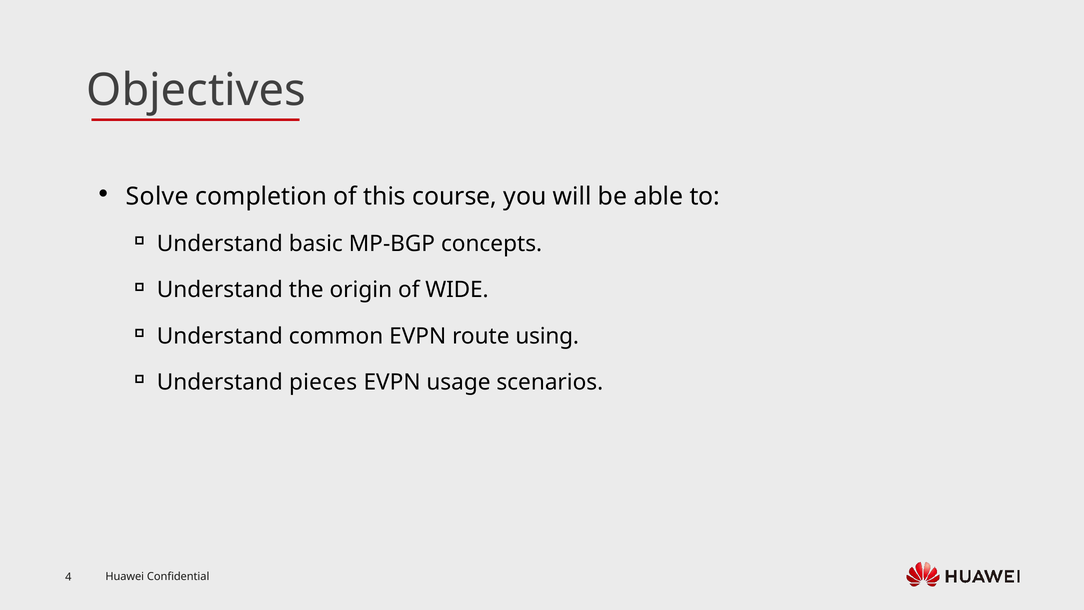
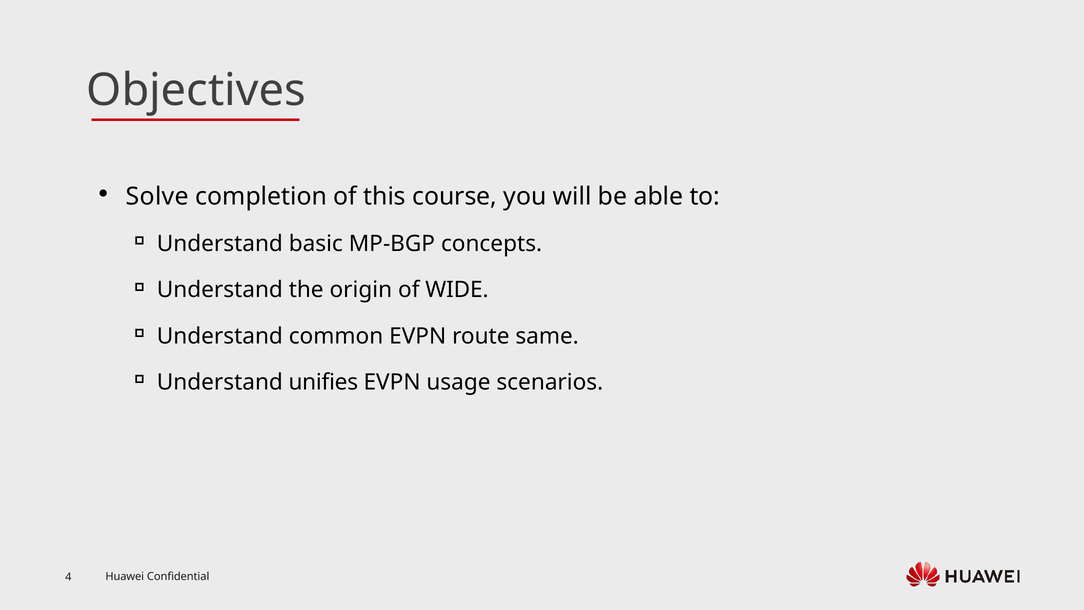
using: using -> same
pieces: pieces -> unifies
